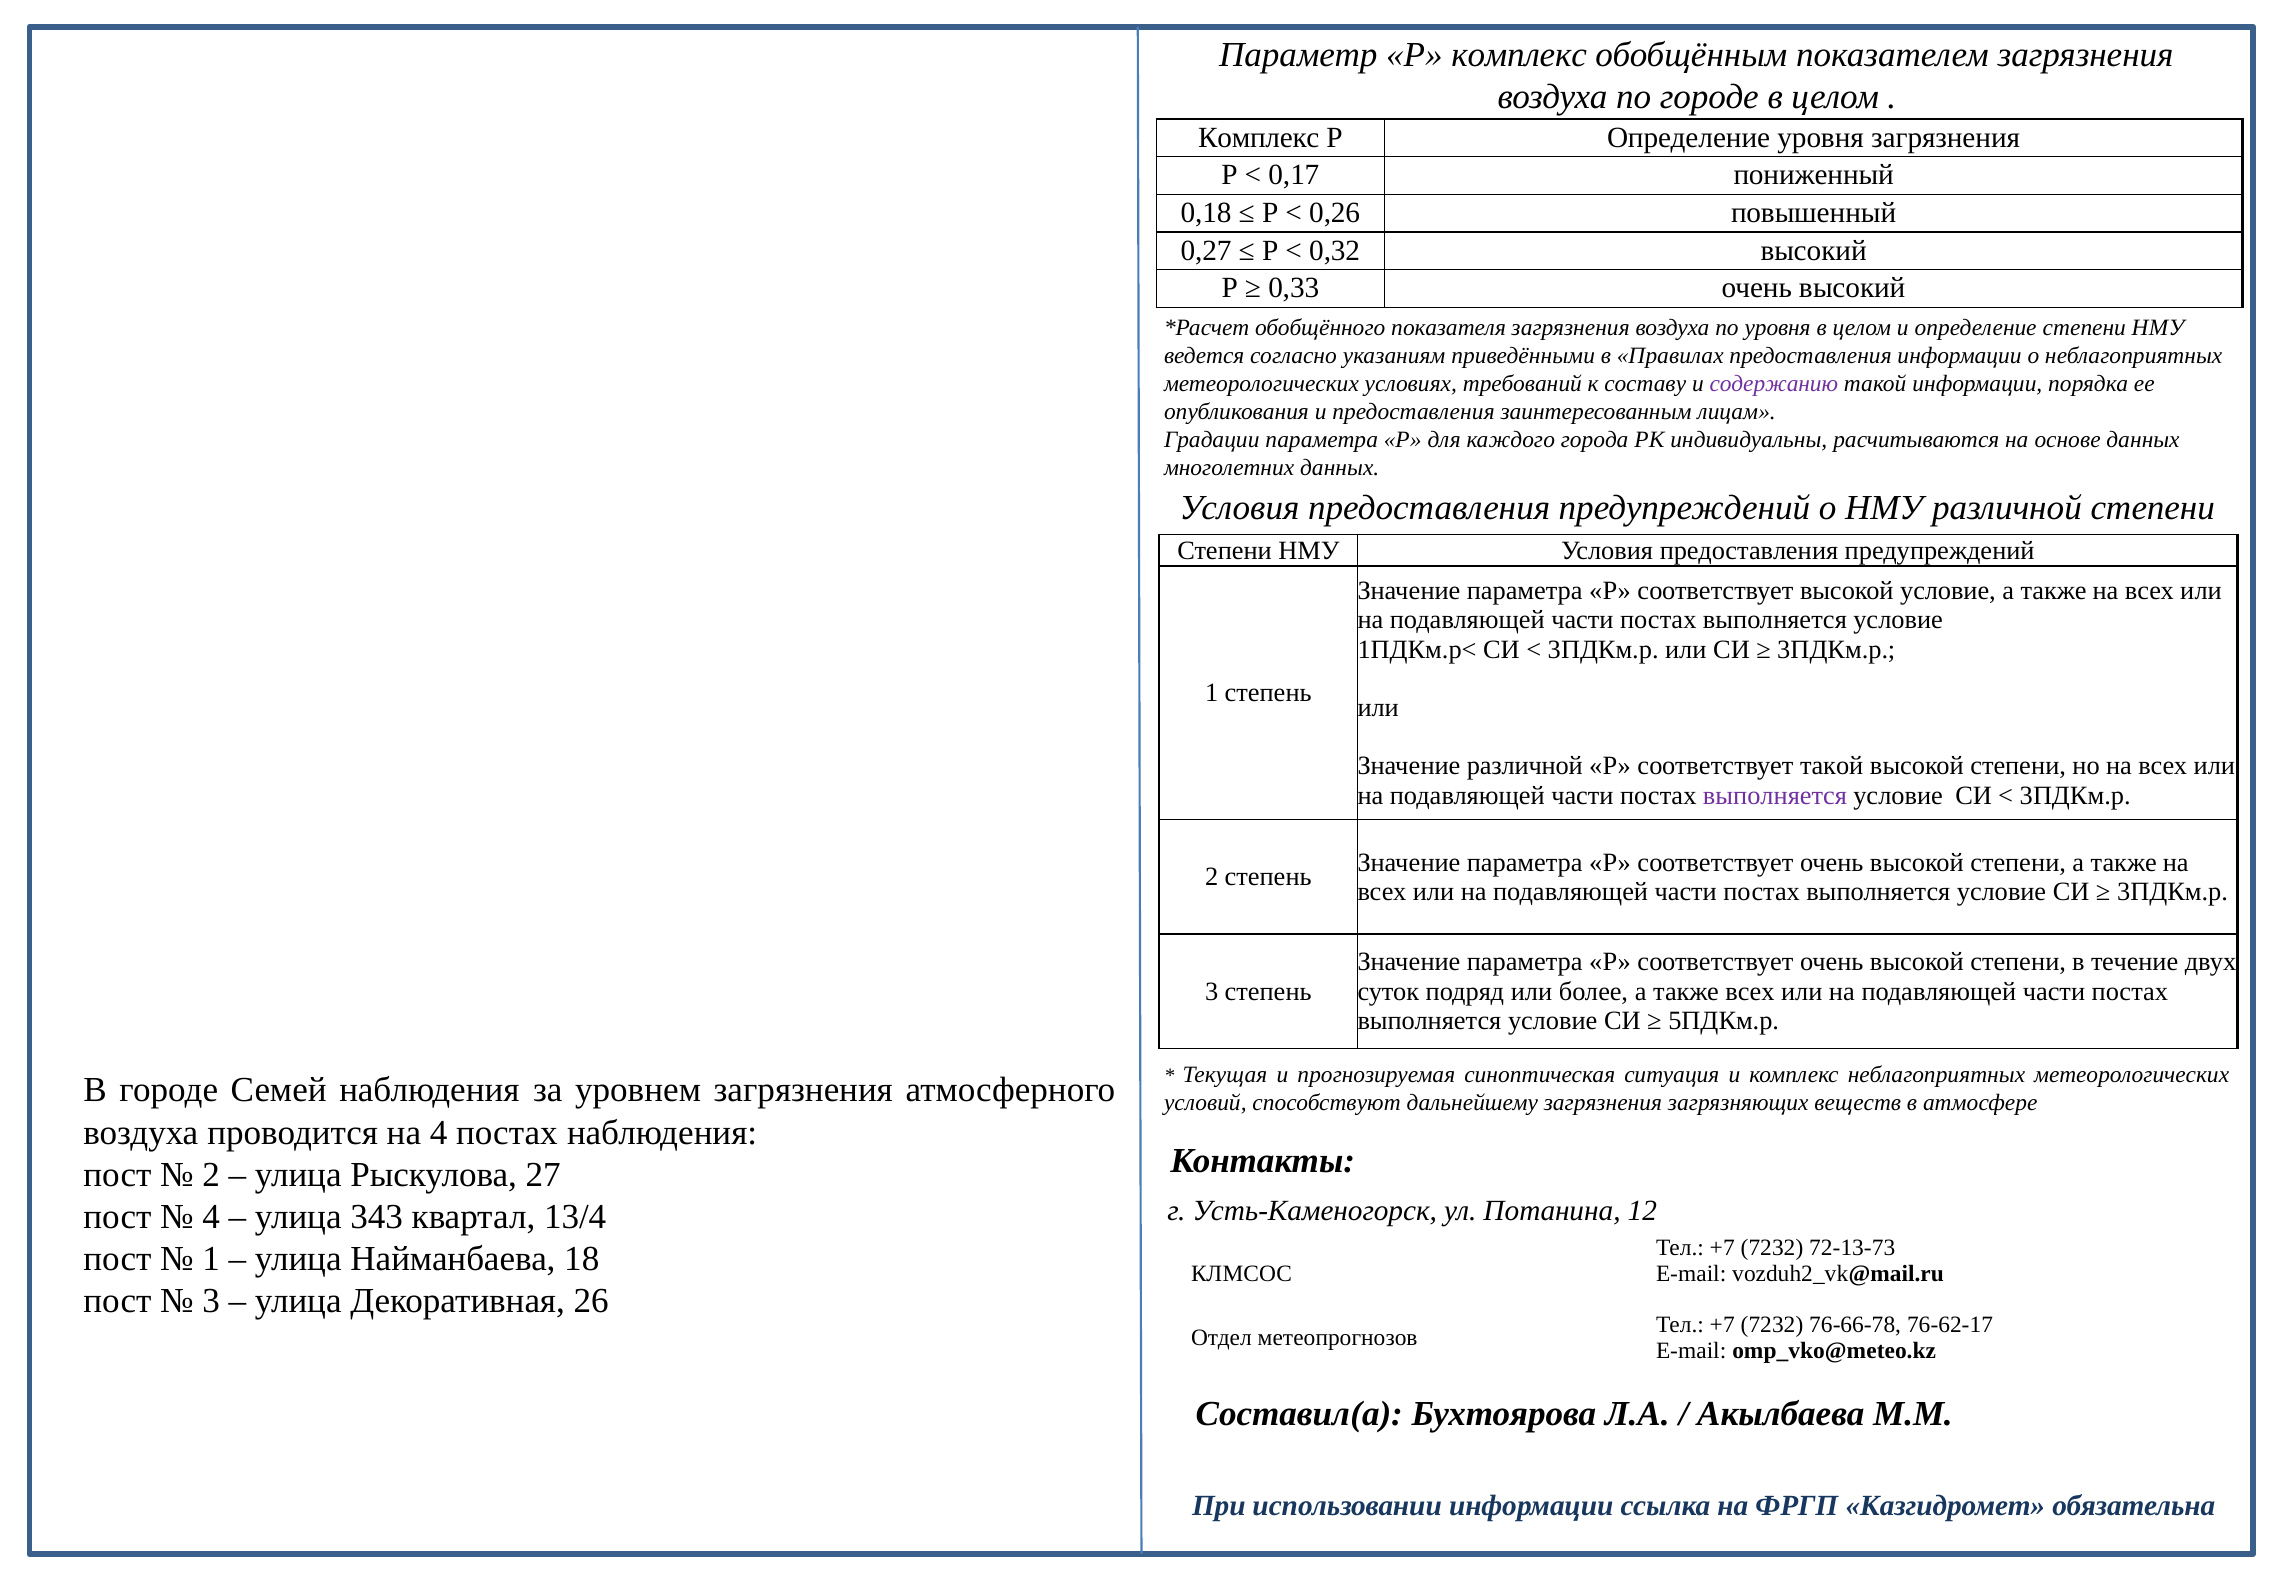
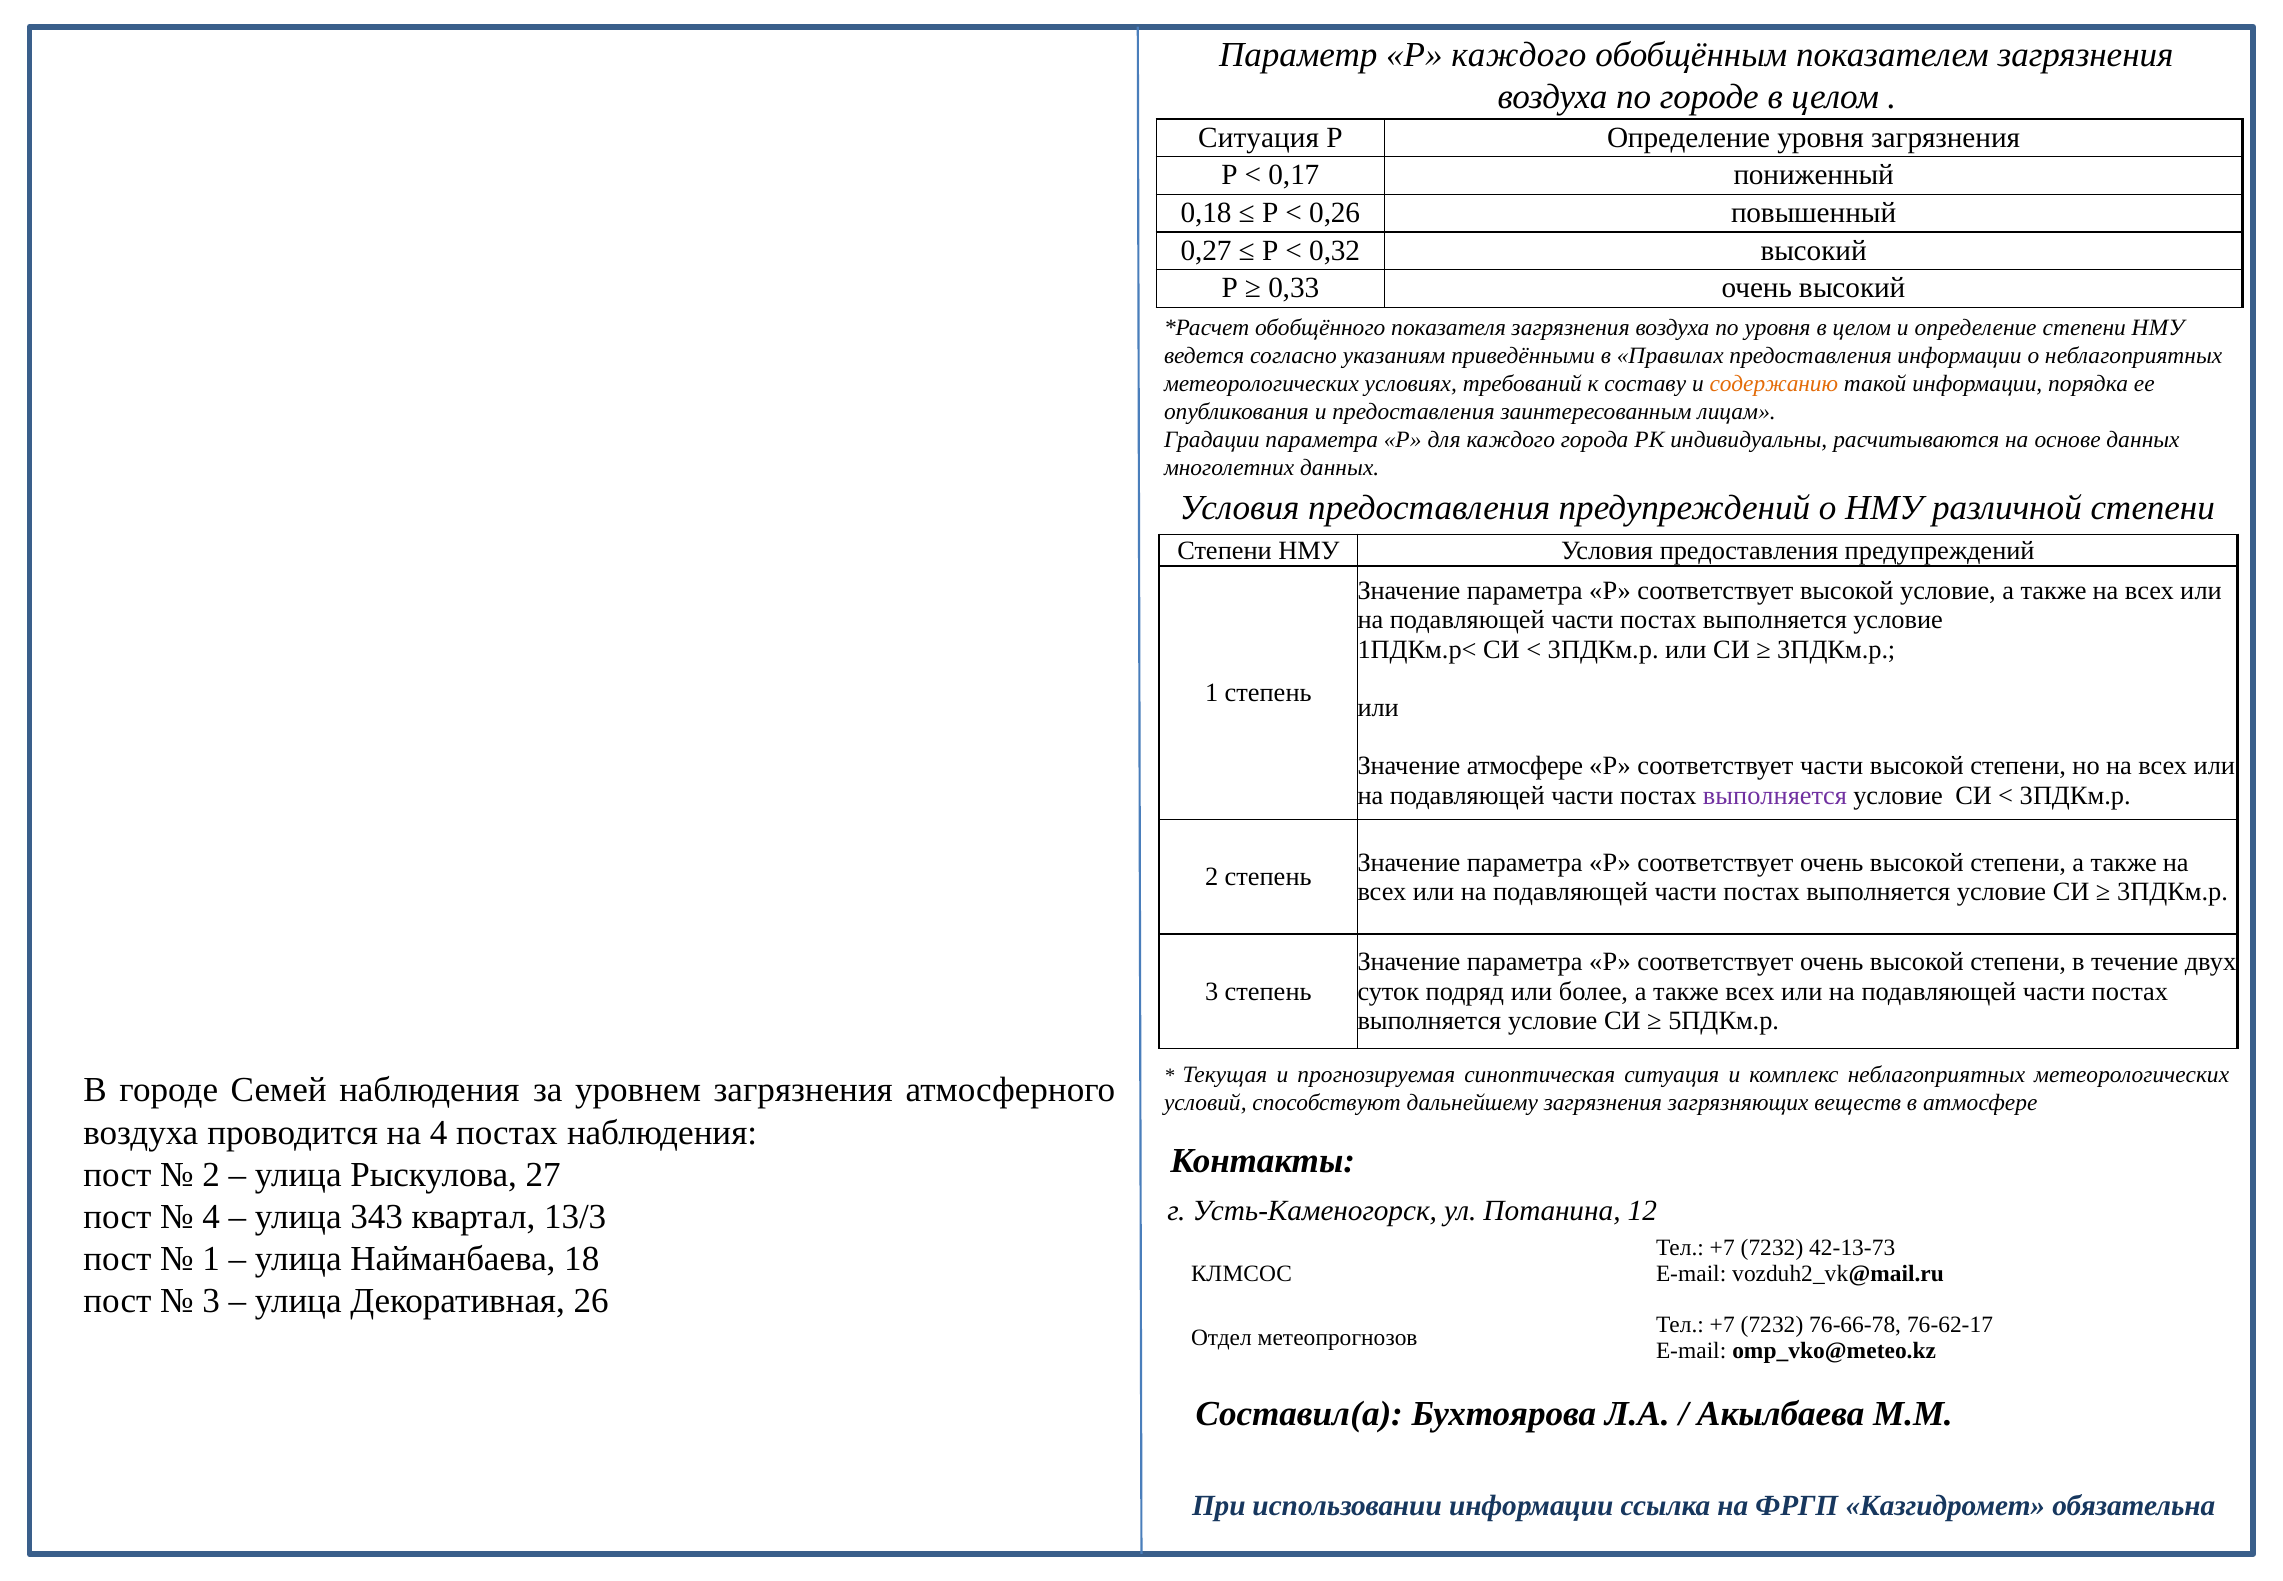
Р комплекс: комплекс -> каждого
Комплекс at (1259, 137): Комплекс -> Ситуация
содержанию colour: purple -> orange
Значение различной: различной -> атмосфере
соответствует такой: такой -> части
13/4: 13/4 -> 13/3
72-13-73: 72-13-73 -> 42-13-73
